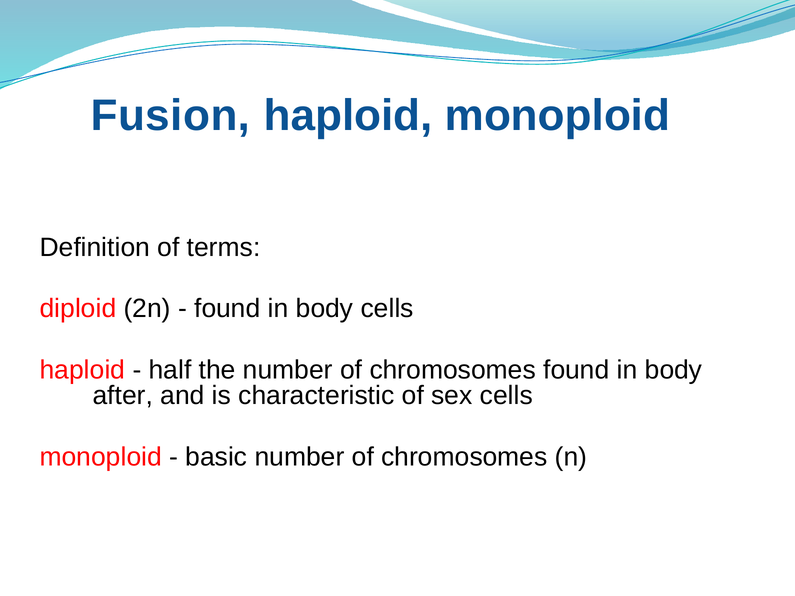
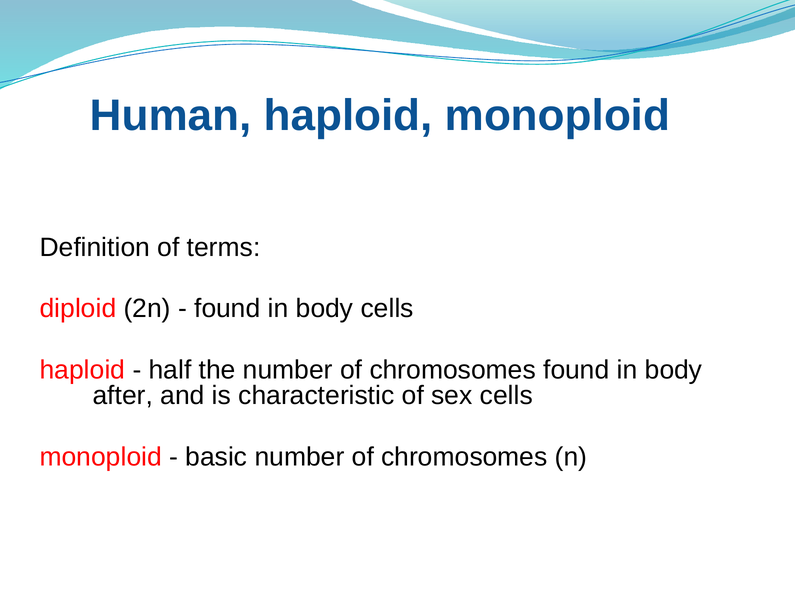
Fusion: Fusion -> Human
